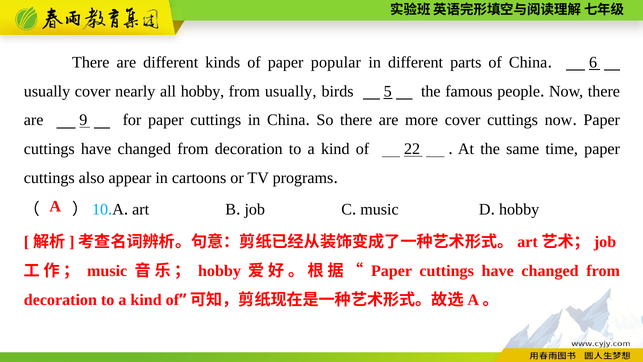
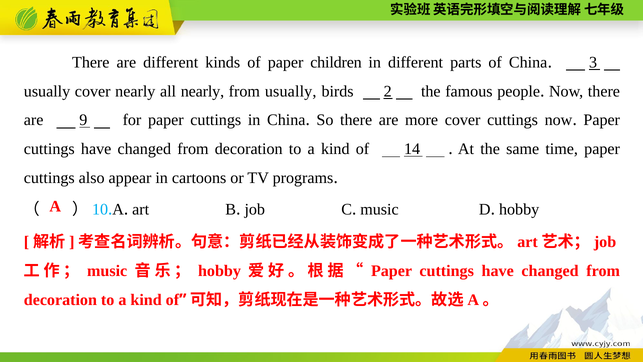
popular: popular -> children
6: 6 -> 3
all hobby: hobby -> nearly
5: 5 -> 2
22: 22 -> 14
